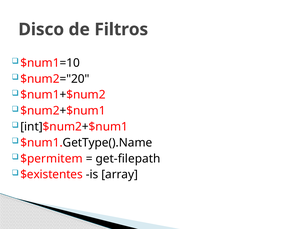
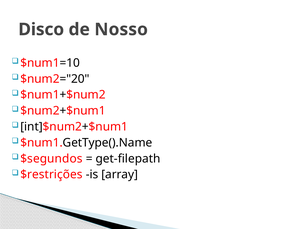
Filtros: Filtros -> Nosso
$permitem: $permitem -> $segundos
$existentes: $existentes -> $restrições
